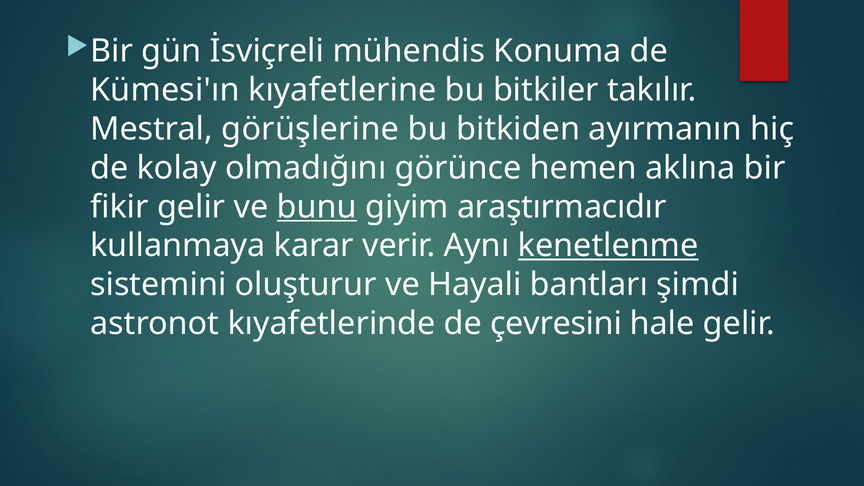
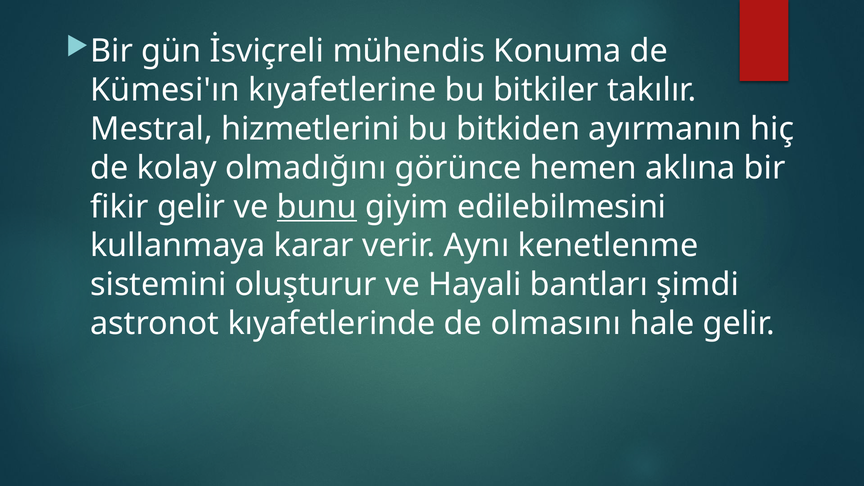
görüşlerine: görüşlerine -> hizmetlerini
araştırmacıdır: araştırmacıdır -> edilebilmesini
kenetlenme underline: present -> none
çevresini: çevresini -> olmasını
